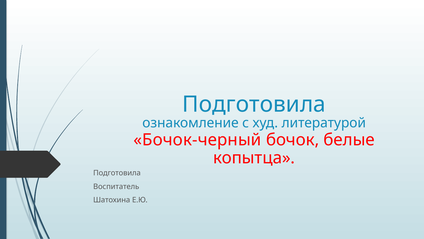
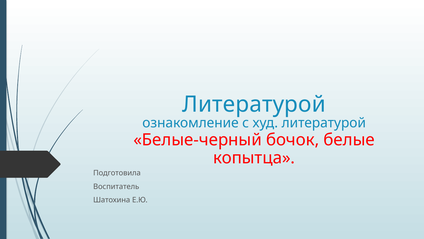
Подготовила at (254, 104): Подготовила -> Литературой
Бочок-черный: Бочок-черный -> Белые-черный
